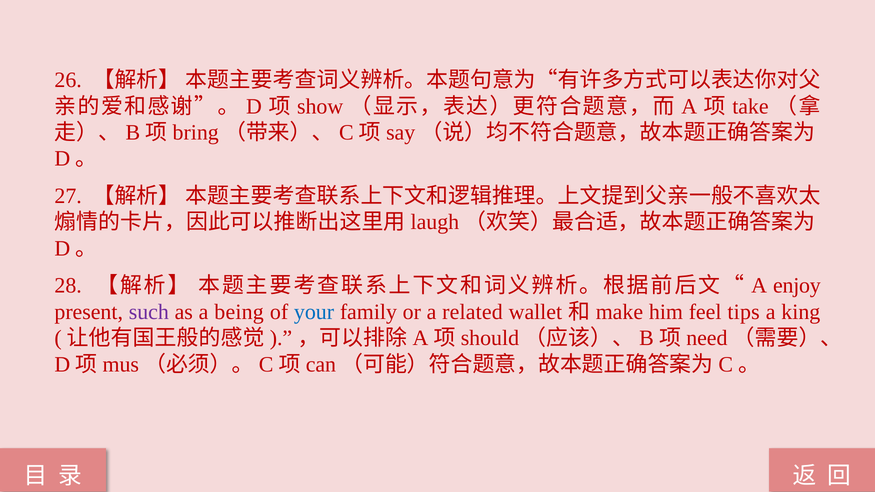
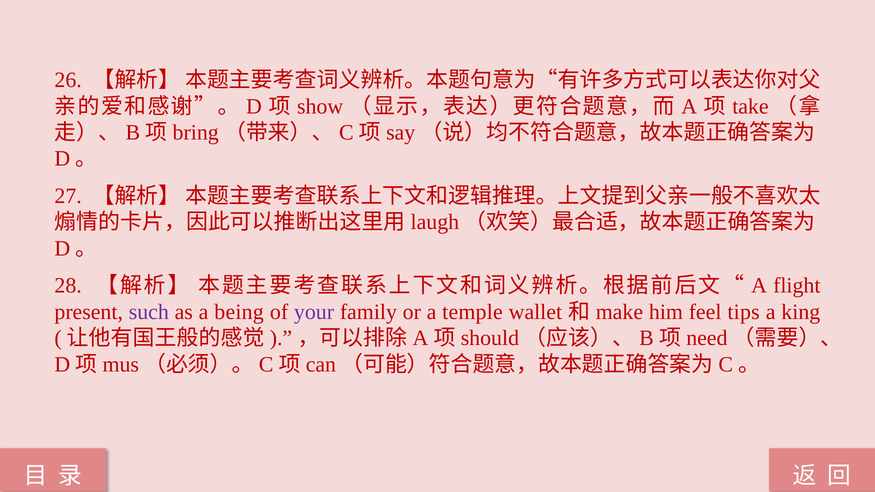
enjoy: enjoy -> flight
your colour: blue -> purple
related: related -> temple
